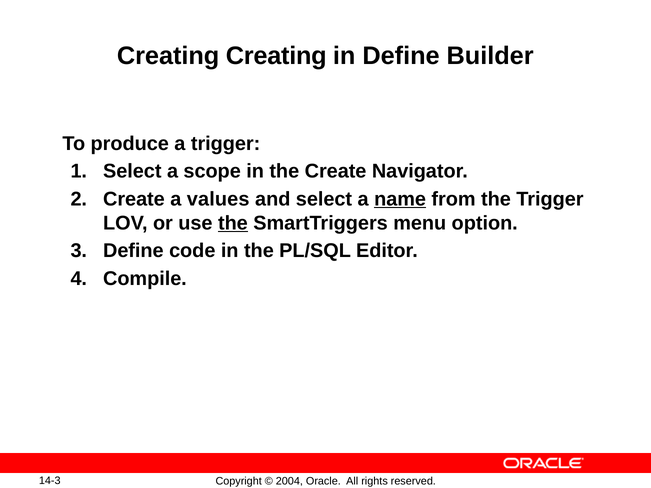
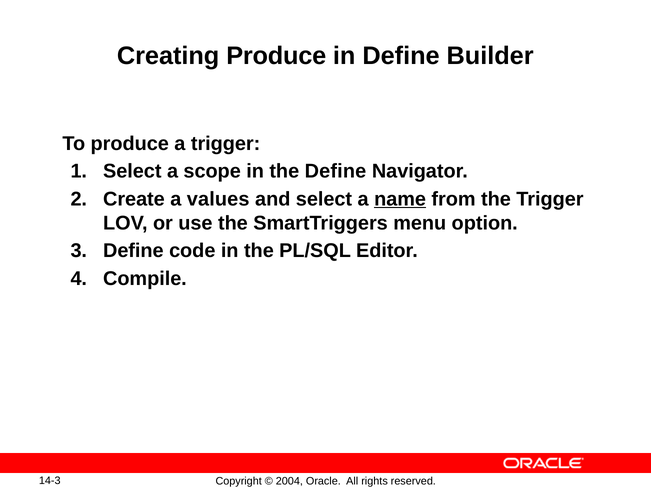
Creating Creating: Creating -> Produce
the Create: Create -> Define
the at (233, 223) underline: present -> none
